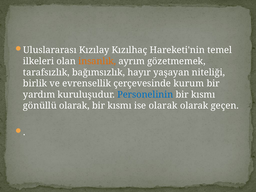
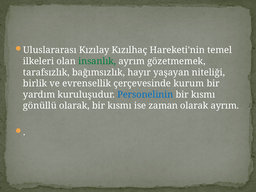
insanlık colour: orange -> green
ise olarak: olarak -> zaman
olarak geçen: geçen -> ayrım
